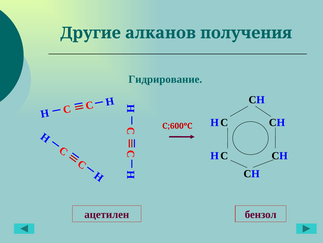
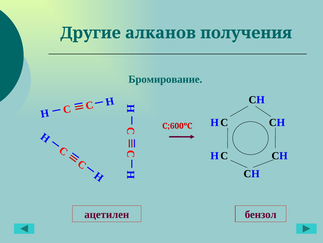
Гидрирование: Гидрирование -> Бромирование
